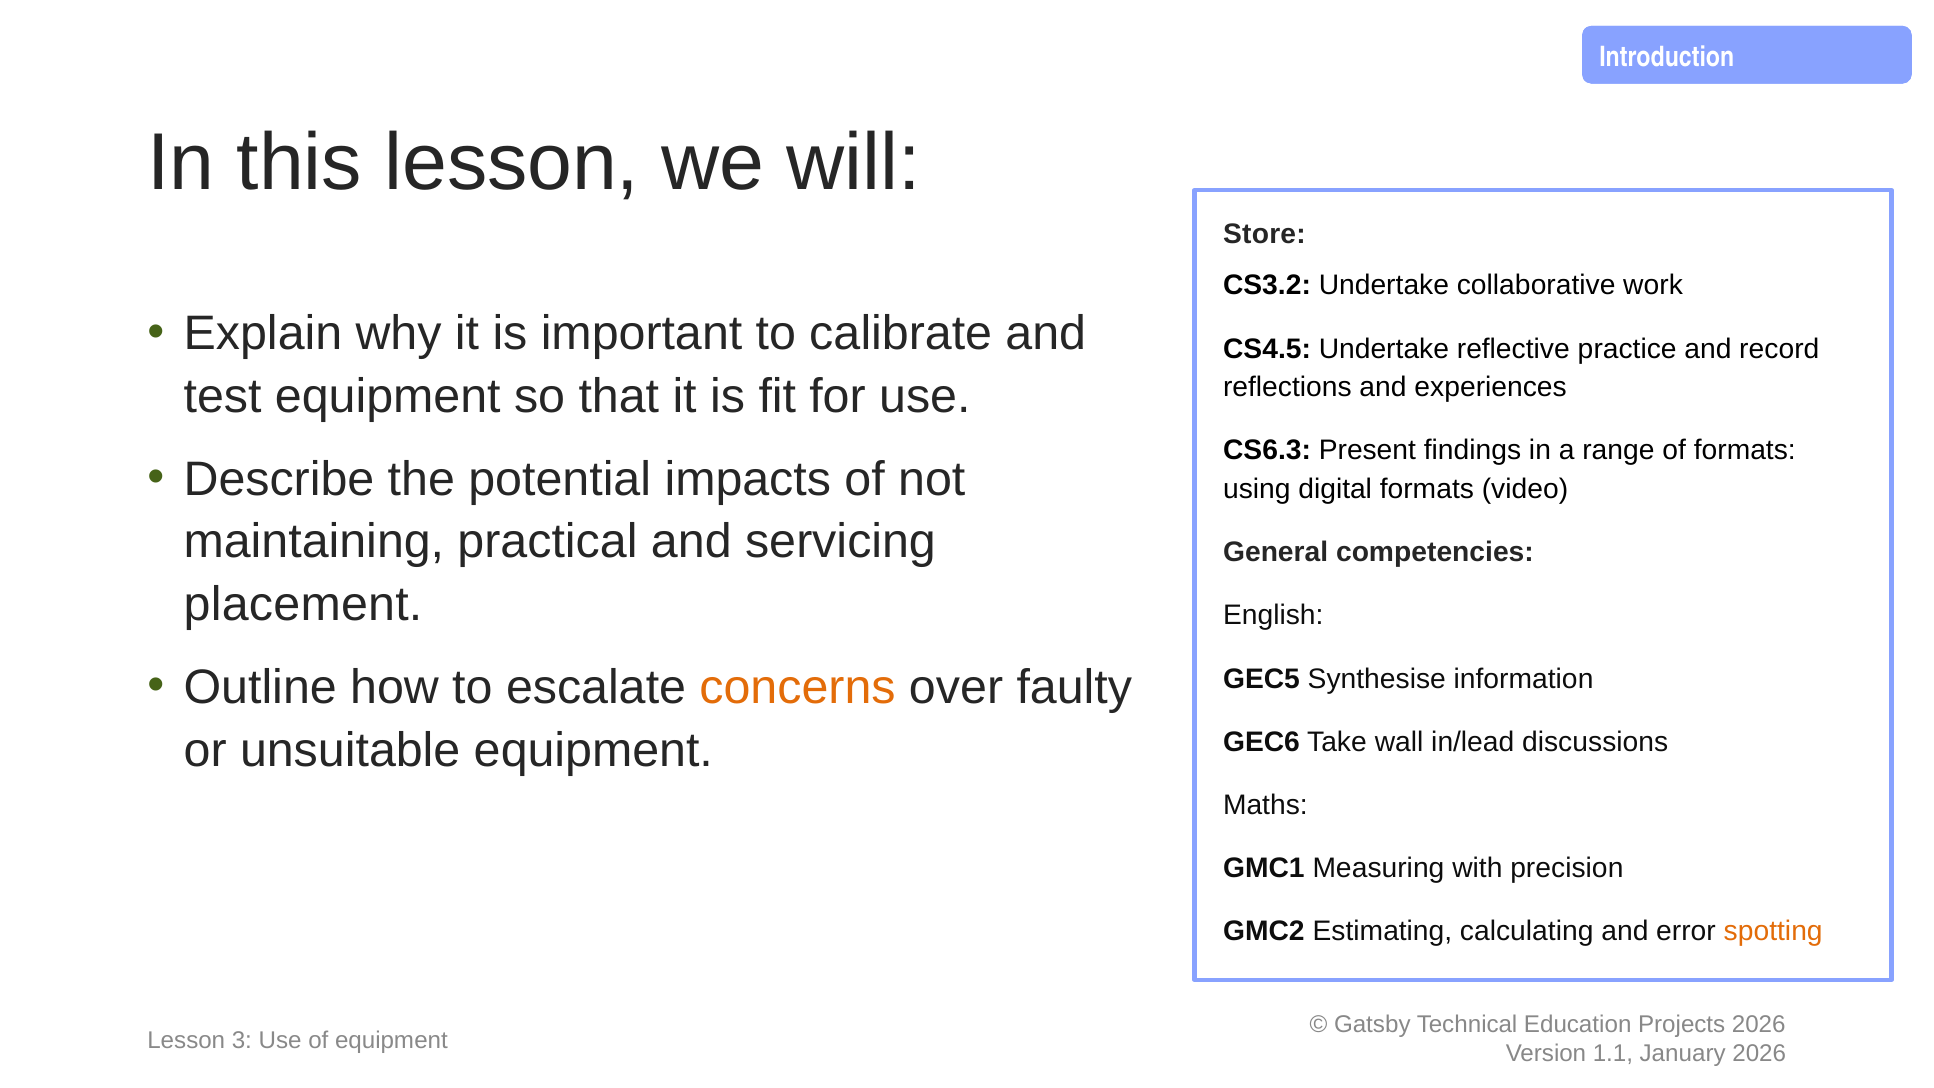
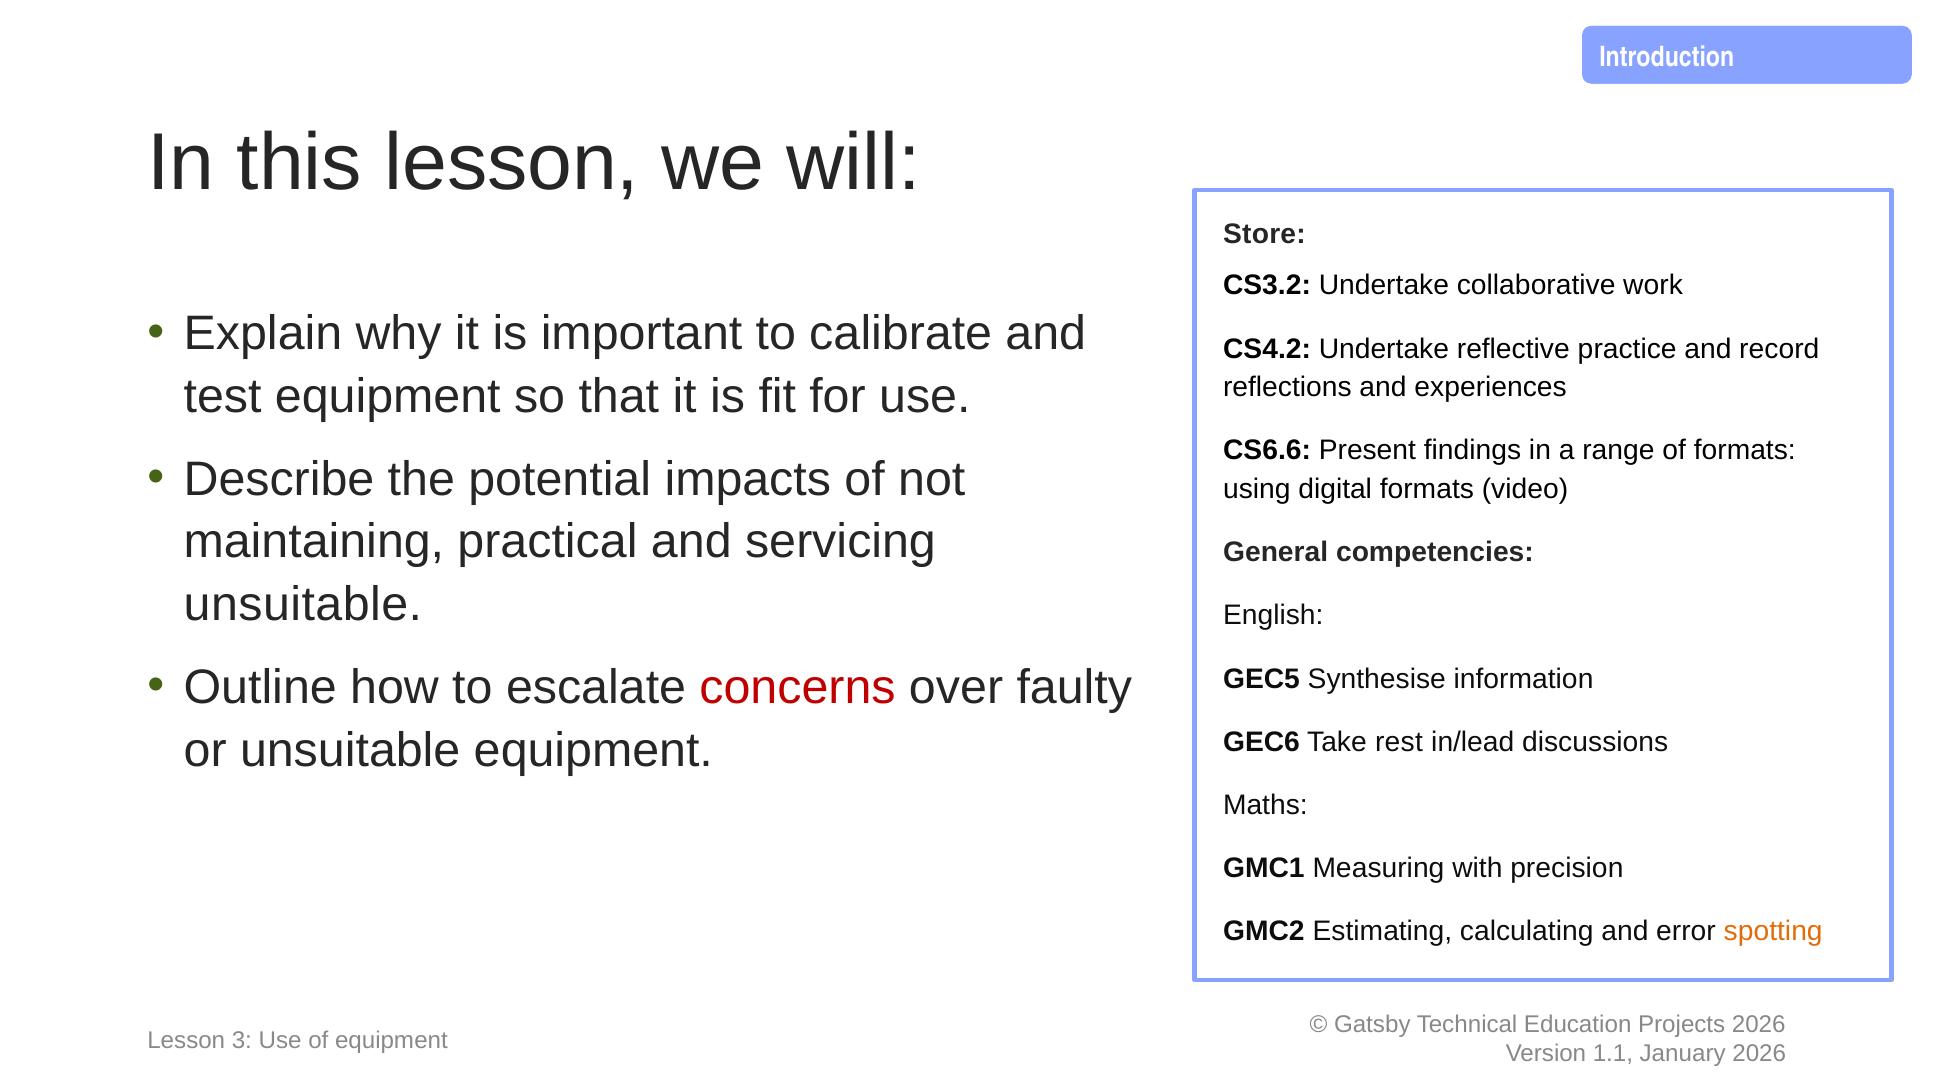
CS4.5: CS4.5 -> CS4.2
CS6.3: CS6.3 -> CS6.6
placement at (303, 605): placement -> unsuitable
concerns colour: orange -> red
wall: wall -> rest
